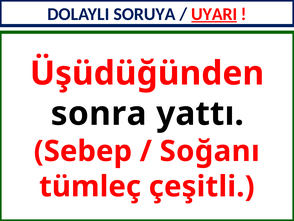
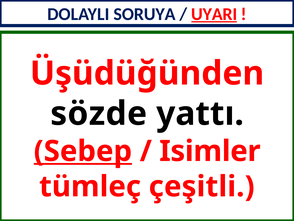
sonra: sonra -> sözde
Sebep underline: none -> present
Soğanı: Soğanı -> Isimler
